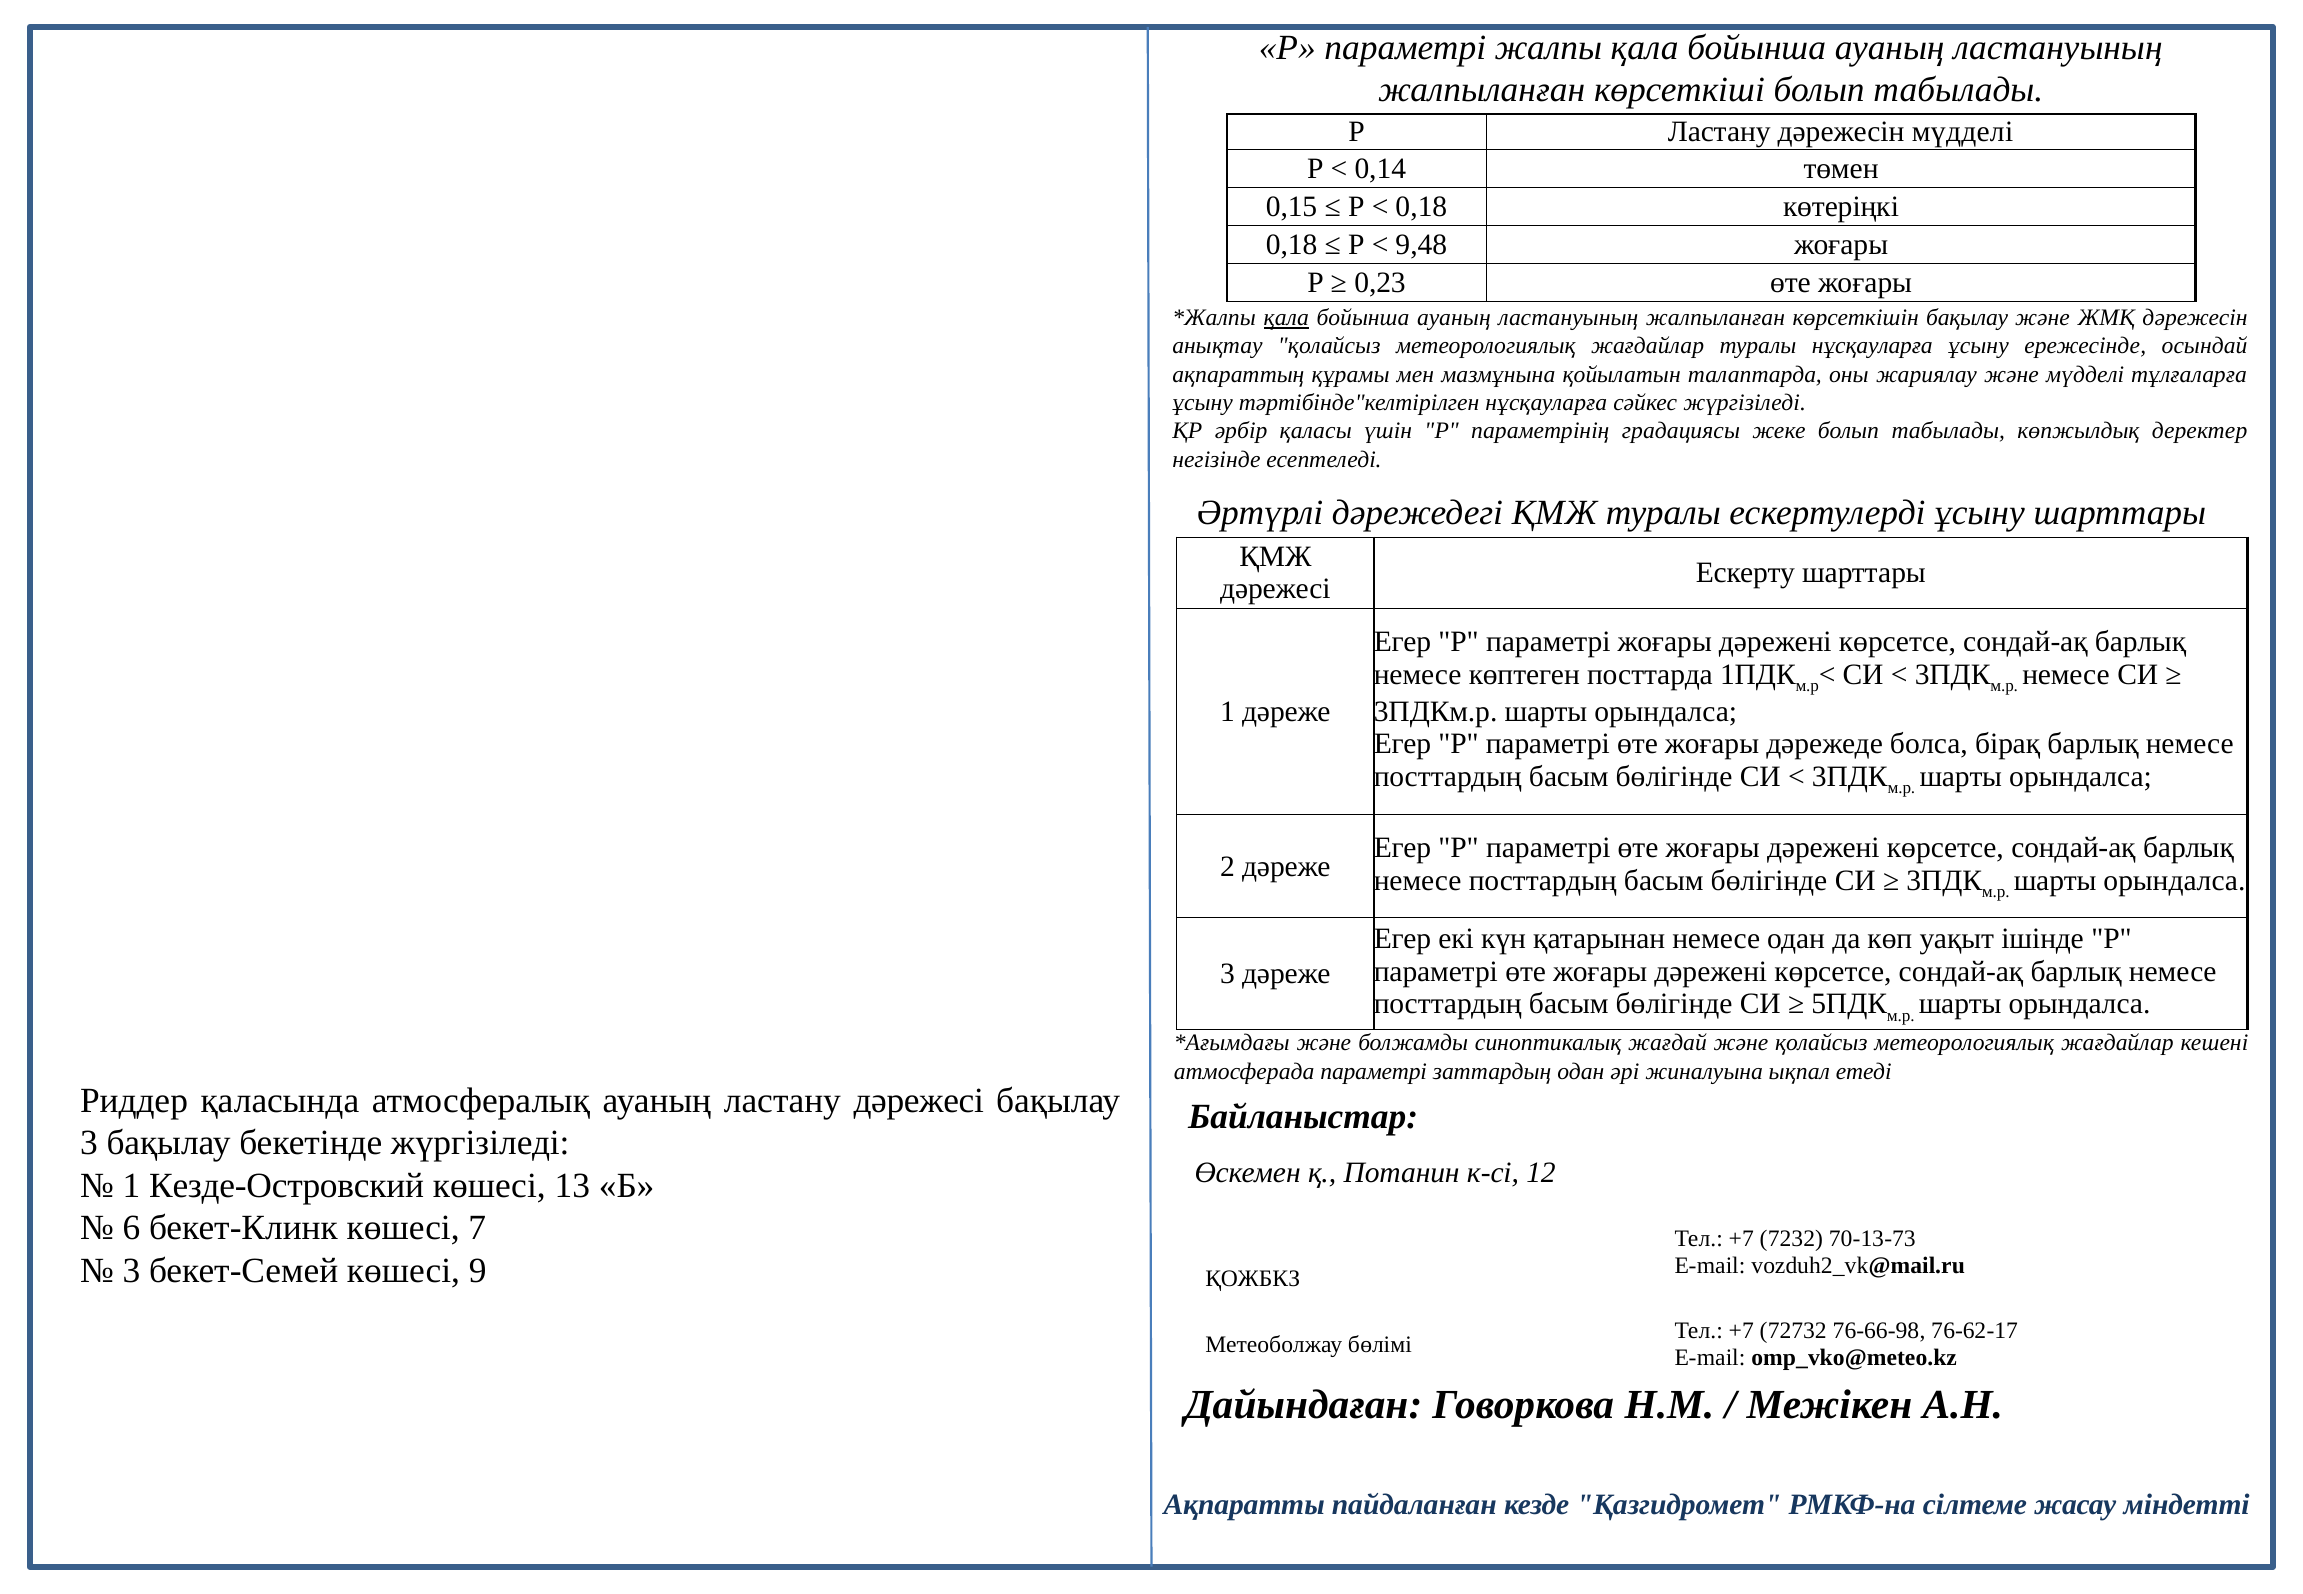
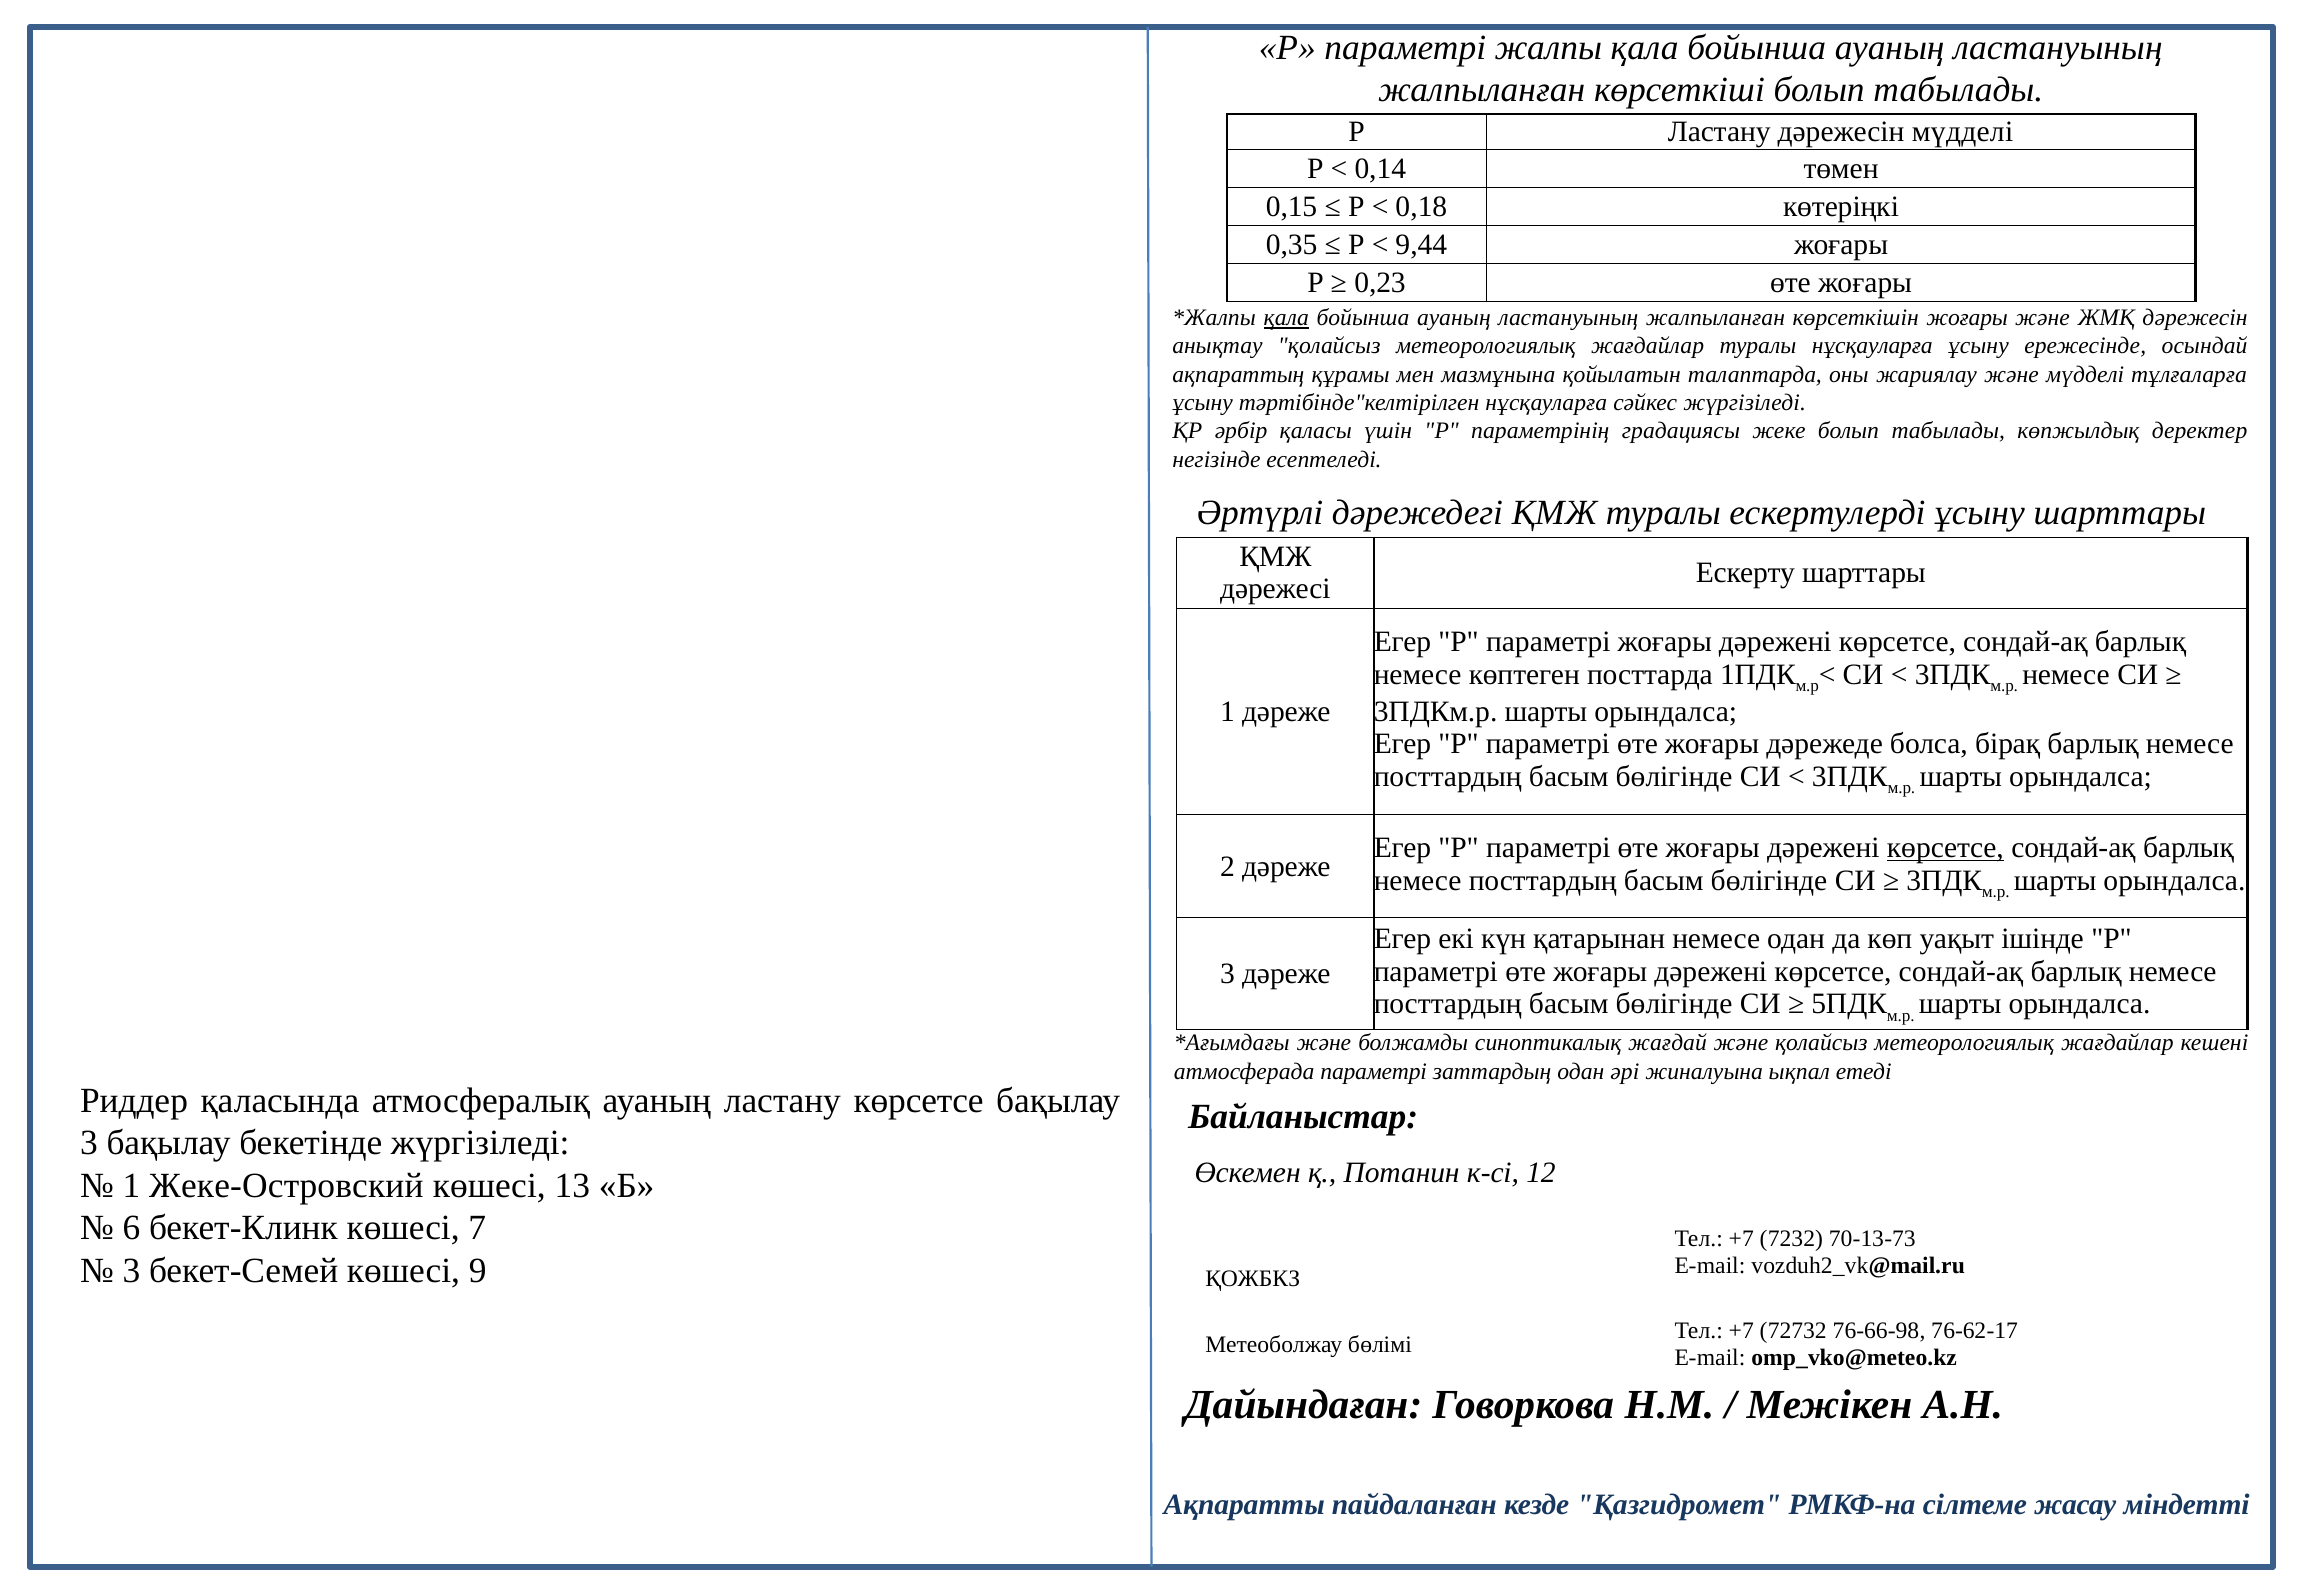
0,18 at (1292, 244): 0,18 -> 0,35
9,48: 9,48 -> 9,44
көрсеткішін бақылау: бақылау -> жоғары
көрсетсе at (1945, 848) underline: none -> present
ластану дәрежесі: дәрежесі -> көрсетсе
Кезде-Островский: Кезде-Островский -> Жеке-Островский
